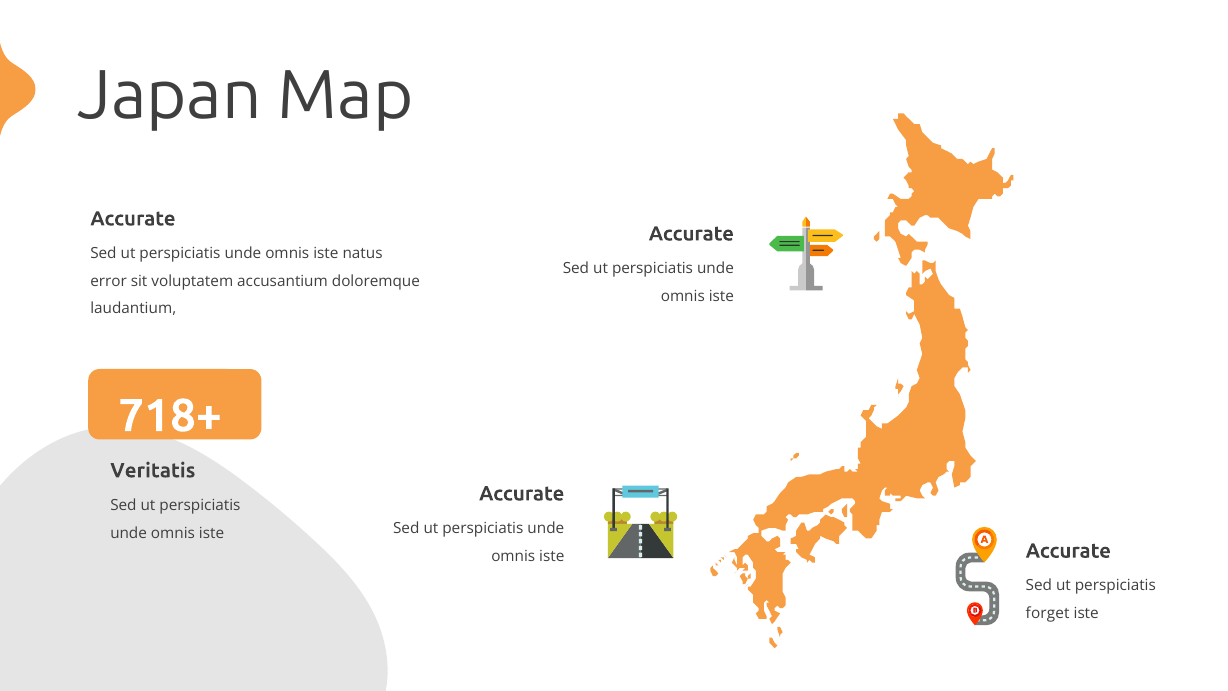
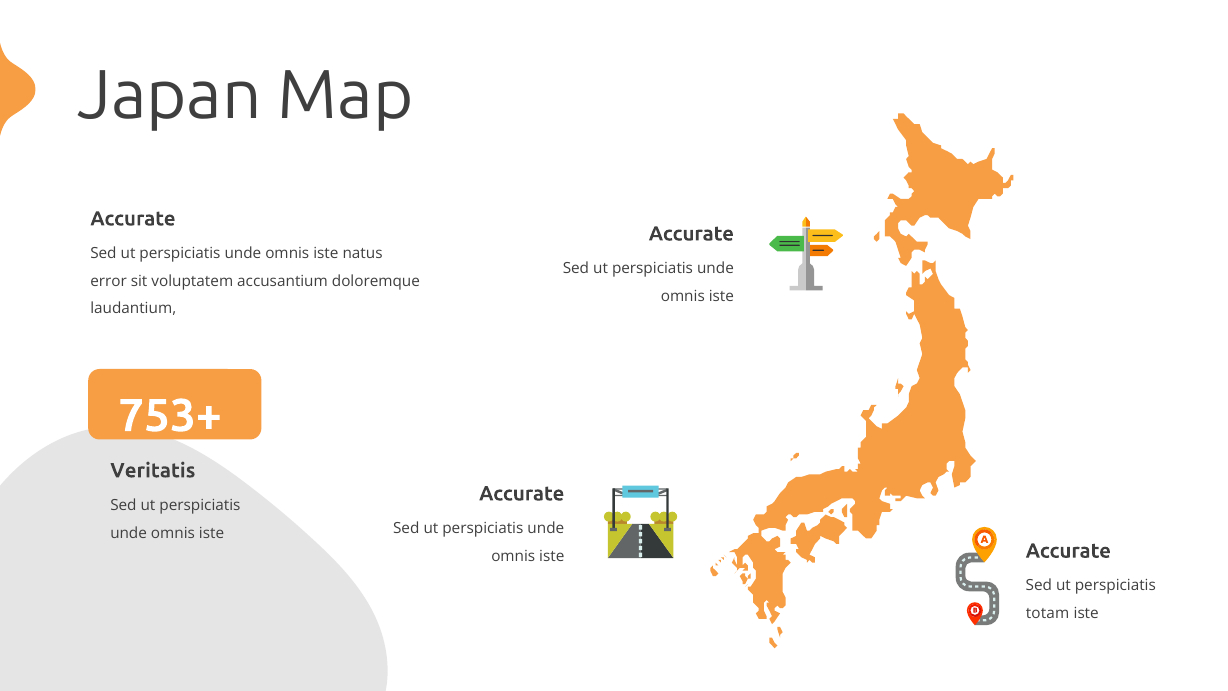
718+: 718+ -> 753+
forget: forget -> totam
